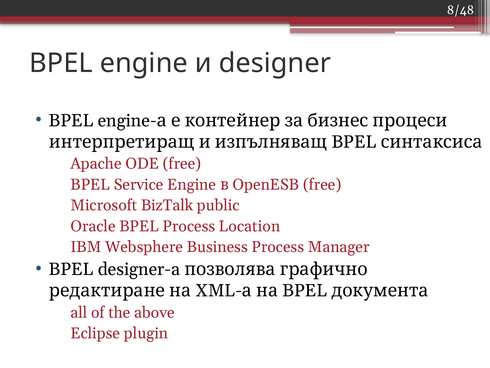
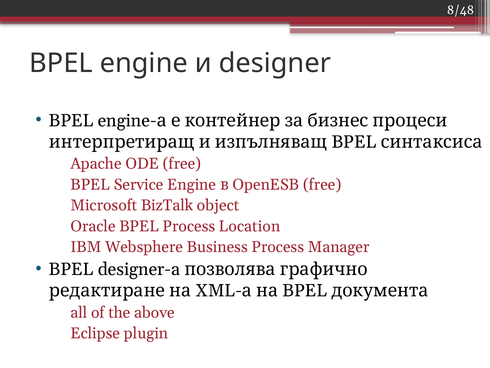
public: public -> object
